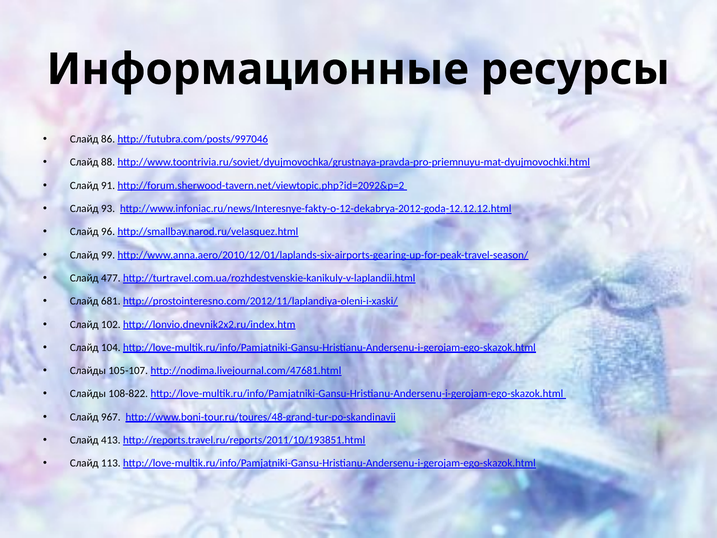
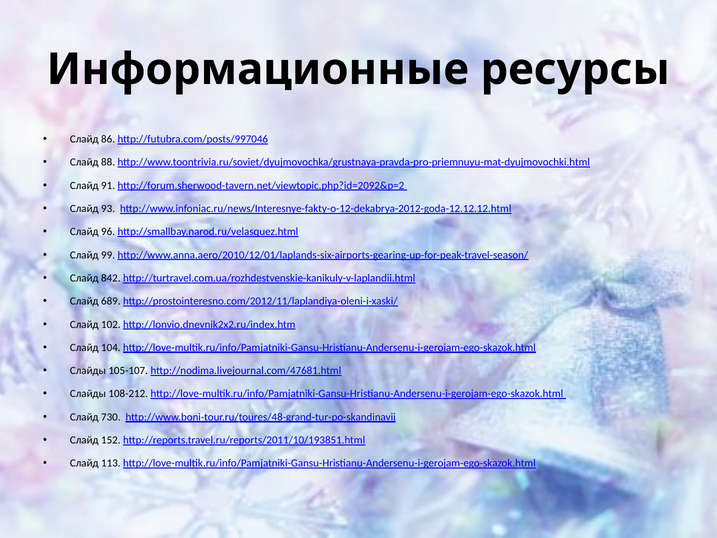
477: 477 -> 842
681: 681 -> 689
108-822: 108-822 -> 108-212
967: 967 -> 730
413: 413 -> 152
